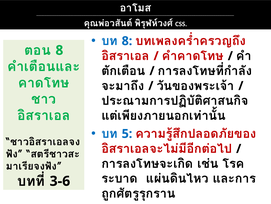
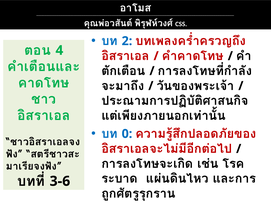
8 at (127, 41): 8 -> 2
8 at (59, 50): 8 -> 4
5: 5 -> 0
